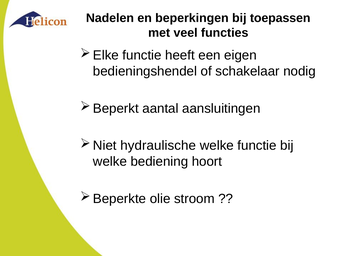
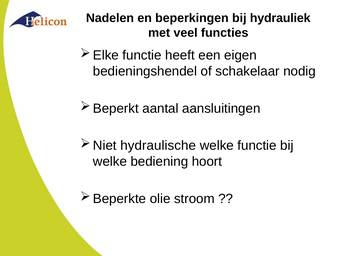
toepassen: toepassen -> hydrauliek
